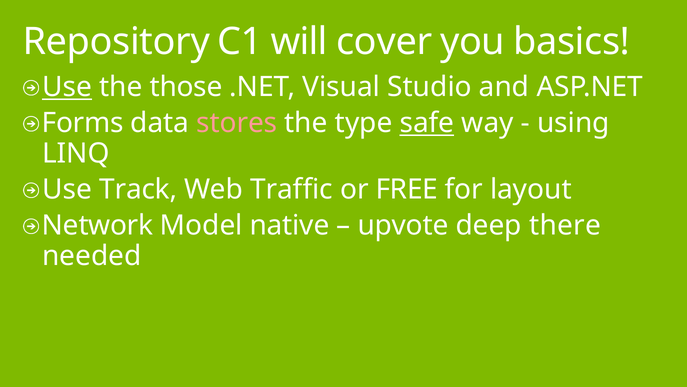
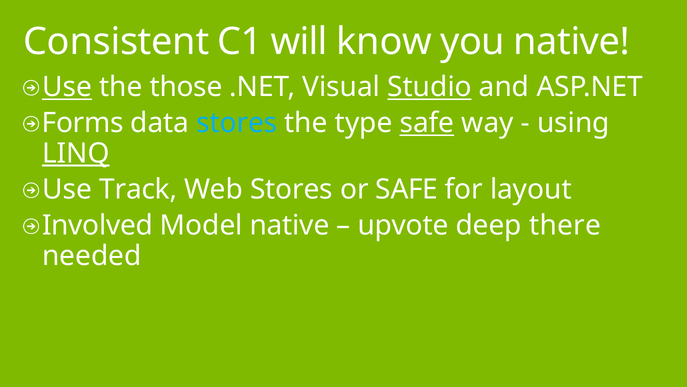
Repository: Repository -> Consistent
cover: cover -> know
you basics: basics -> native
Studio underline: none -> present
stores at (237, 123) colour: pink -> light blue
LINQ underline: none -> present
Web Traffic: Traffic -> Stores
or FREE: FREE -> SAFE
Network: Network -> Involved
